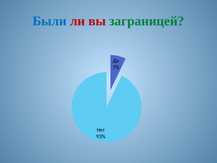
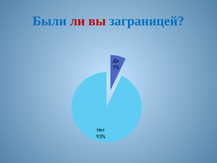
заграницей colour: green -> blue
